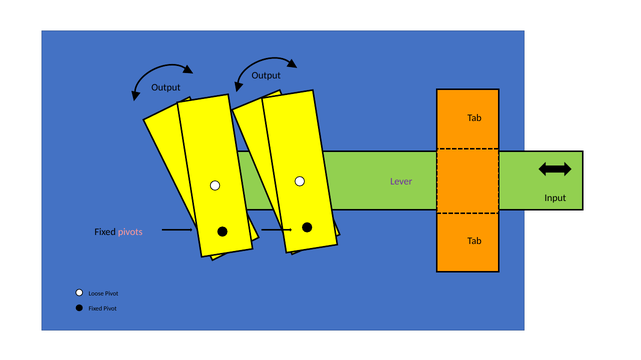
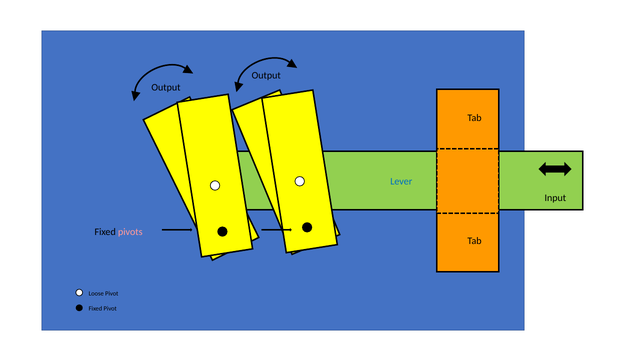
Lever colour: purple -> blue
